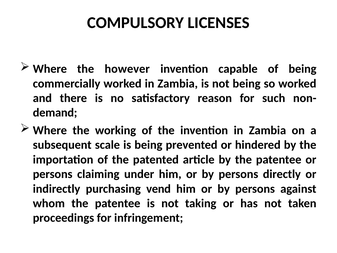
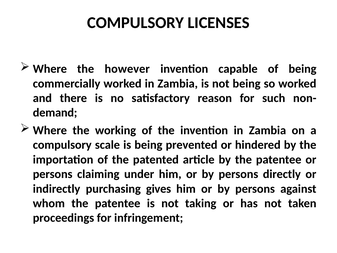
subsequent at (62, 145): subsequent -> compulsory
vend: vend -> gives
